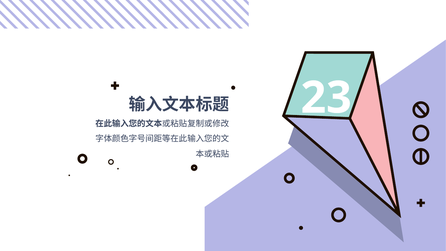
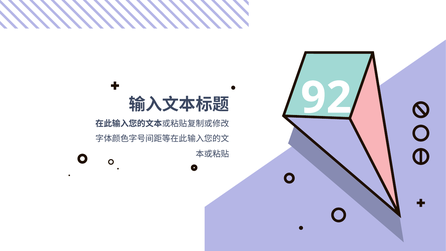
23: 23 -> 92
